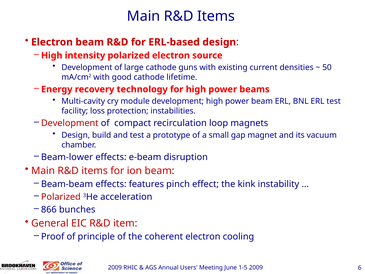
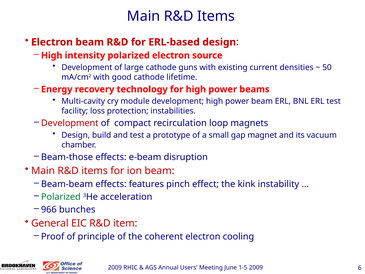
Beam-lower: Beam-lower -> Beam-those
Polarized at (61, 197) colour: red -> green
866: 866 -> 966
